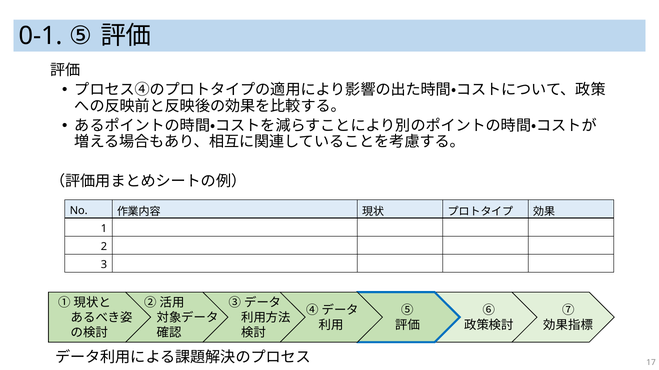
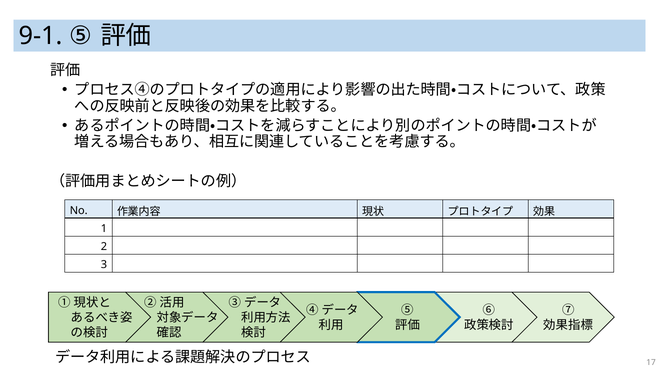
0-1: 0-1 -> 9-1
